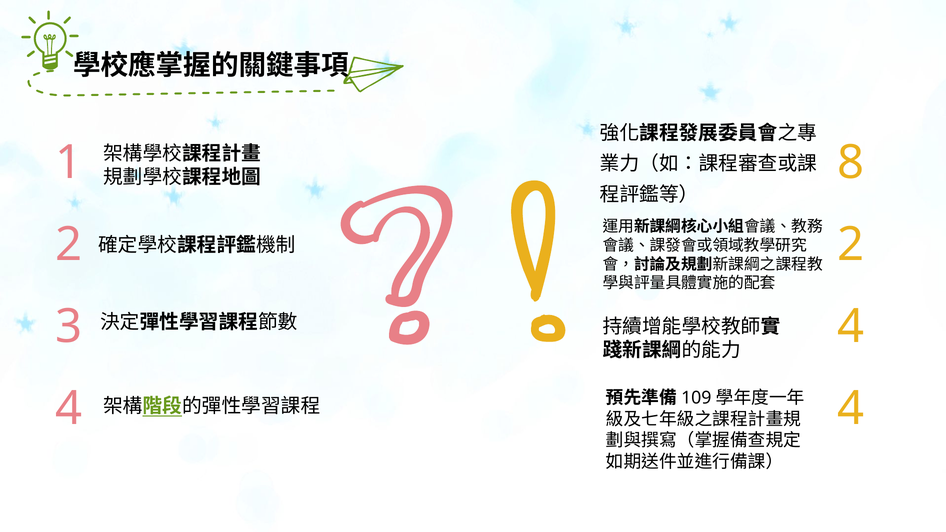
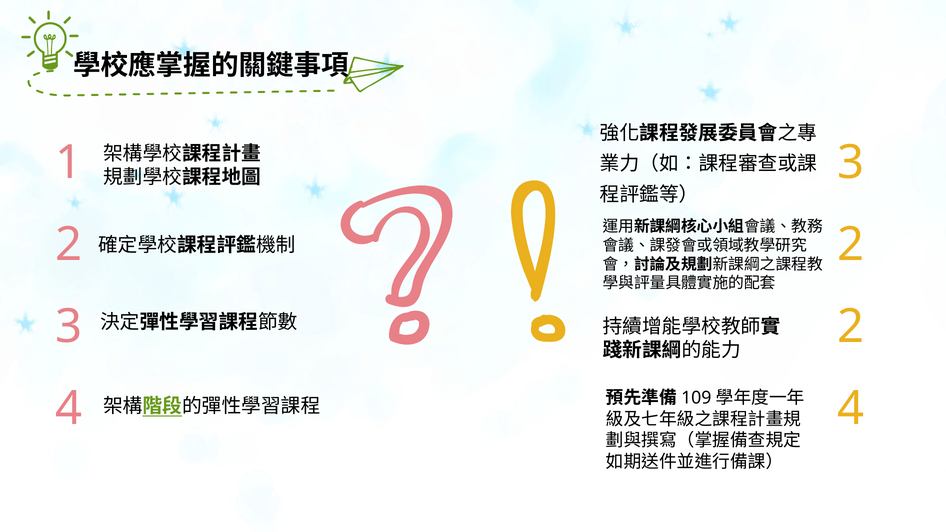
8 at (851, 163): 8 -> 3
4 at (851, 327): 4 -> 2
